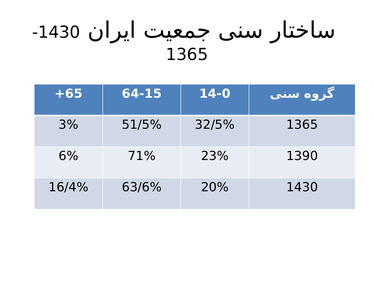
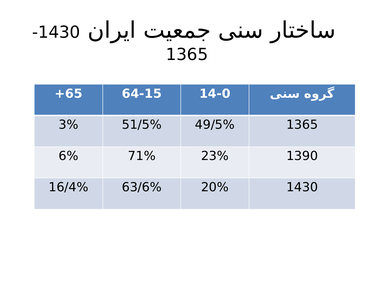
32/5%: 32/5% -> 49/5%
